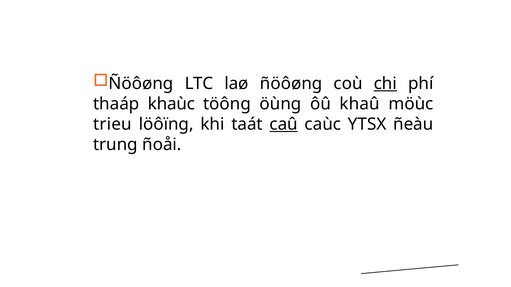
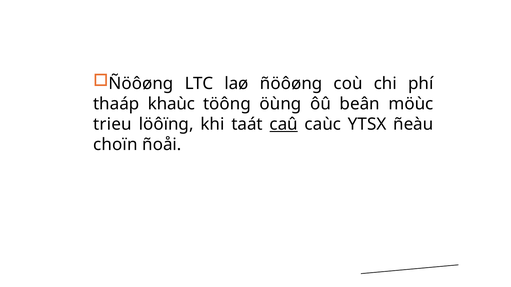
chi underline: present -> none
khaû: khaû -> beân
trung: trung -> choïn
